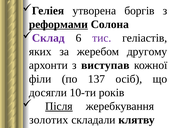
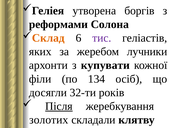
реформами underline: present -> none
Склад colour: purple -> orange
другому: другому -> лучники
виступав: виступав -> купувати
137: 137 -> 134
10-ти: 10-ти -> 32-ти
